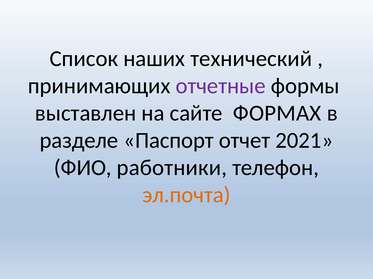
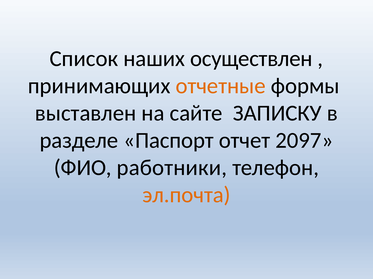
технический: технический -> осуществлен
отчетные colour: purple -> orange
ФОРМАХ: ФОРМАХ -> ЗАПИСКУ
2021: 2021 -> 2097
